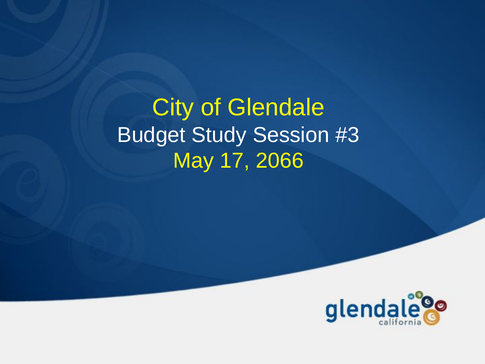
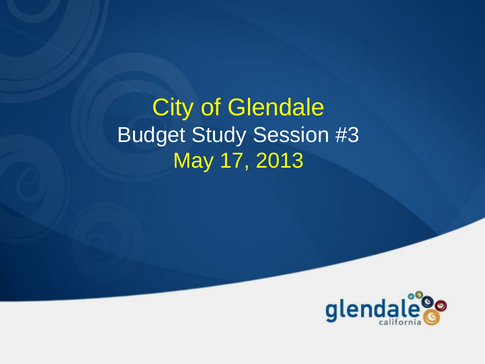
2066: 2066 -> 2013
